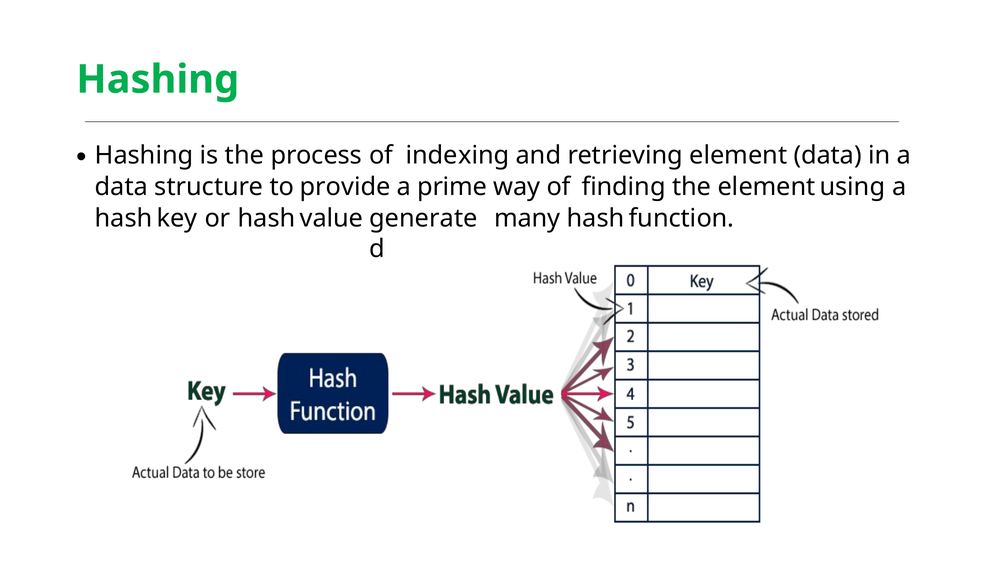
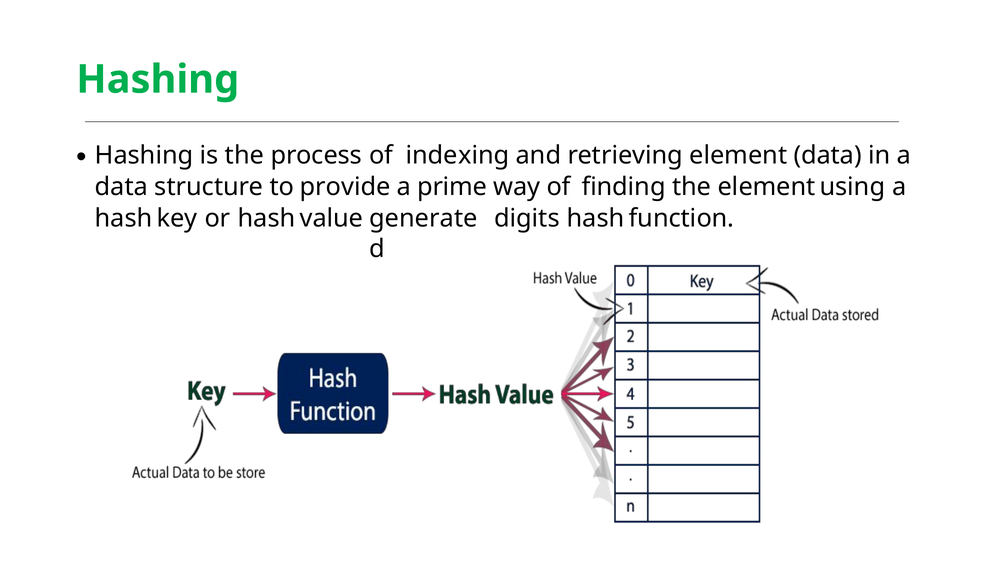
many: many -> digits
